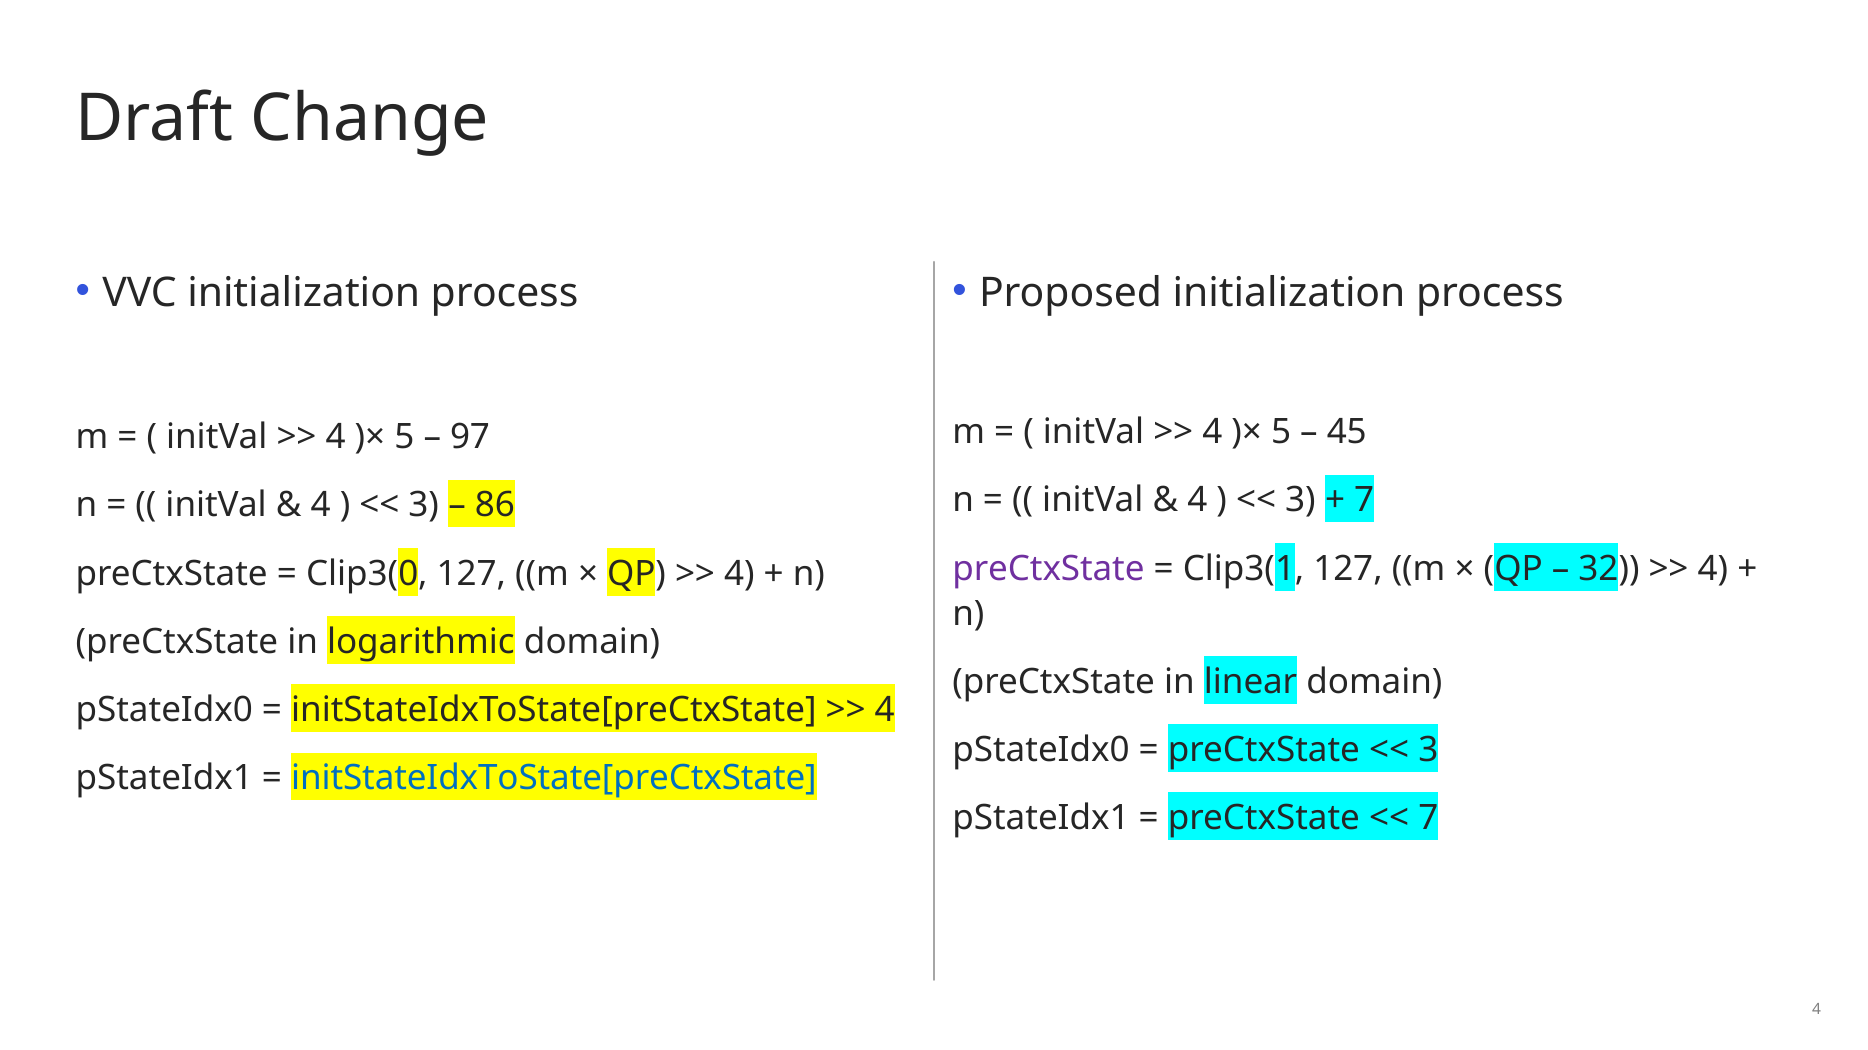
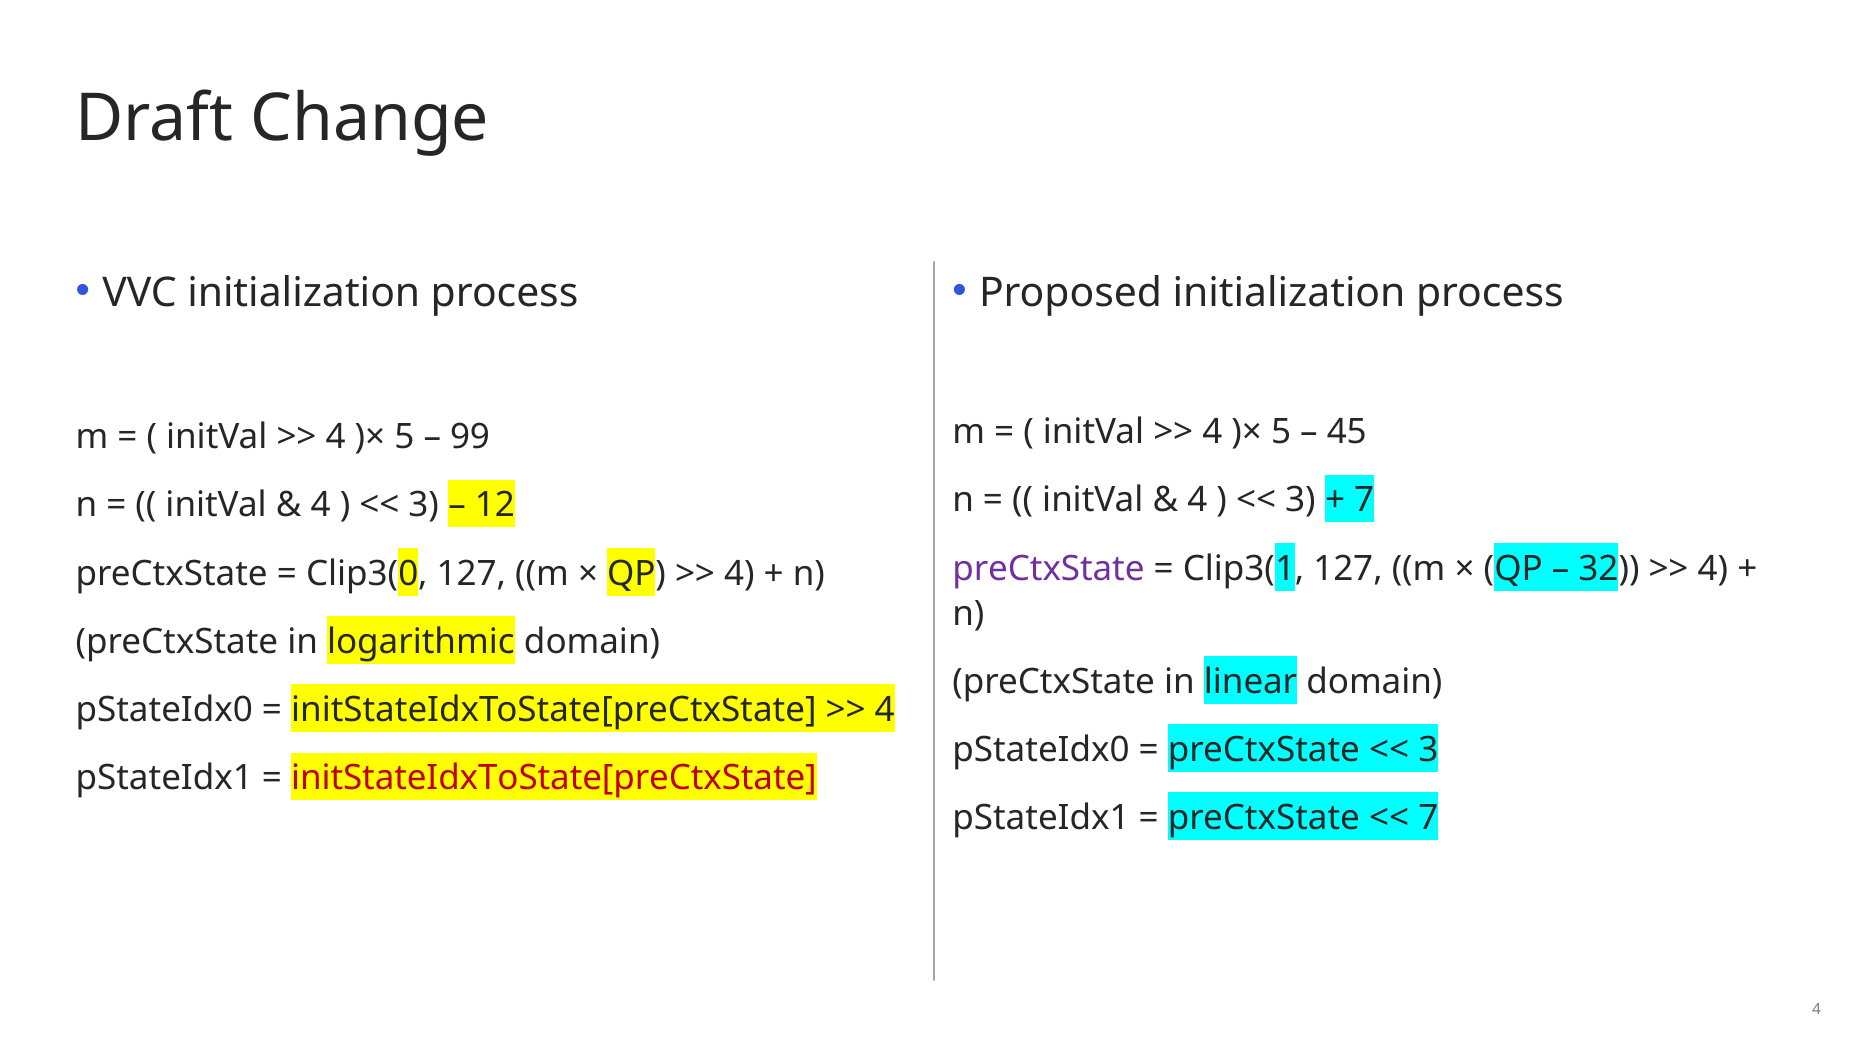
97: 97 -> 99
86: 86 -> 12
initStateIdxToState[preCtxState at (554, 779) colour: blue -> red
